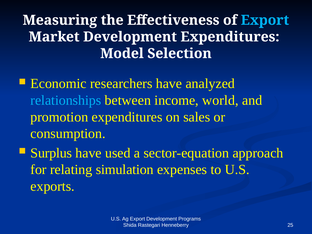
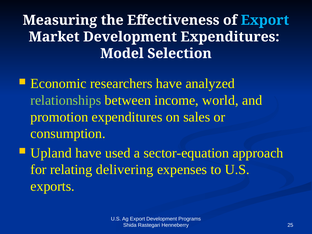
relationships colour: light blue -> light green
Surplus: Surplus -> Upland
simulation: simulation -> delivering
